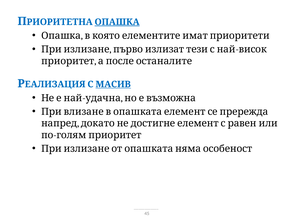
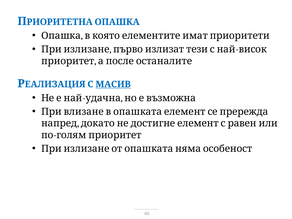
ОПАШКА at (117, 22) underline: present -> none
